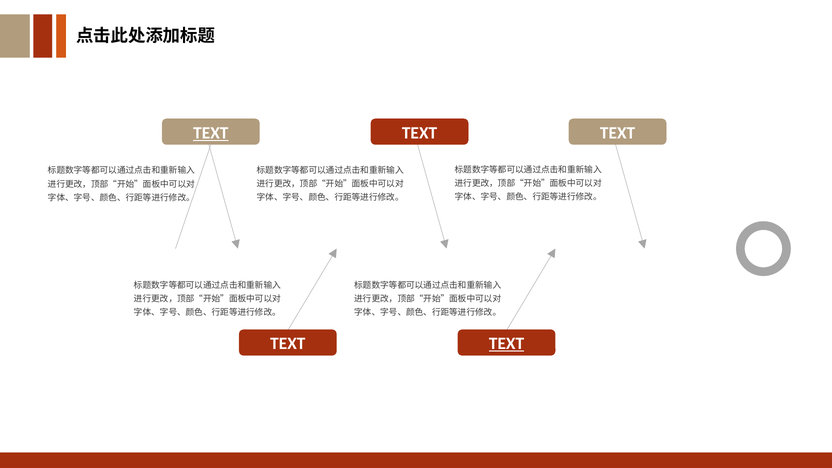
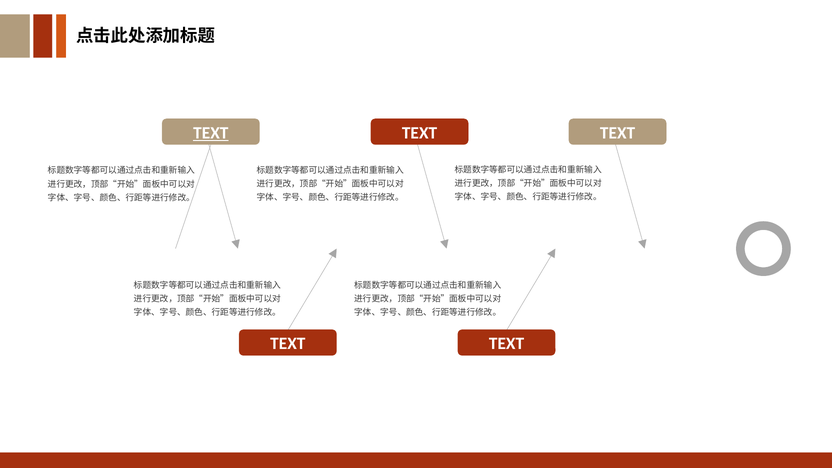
TEXT at (507, 344) underline: present -> none
